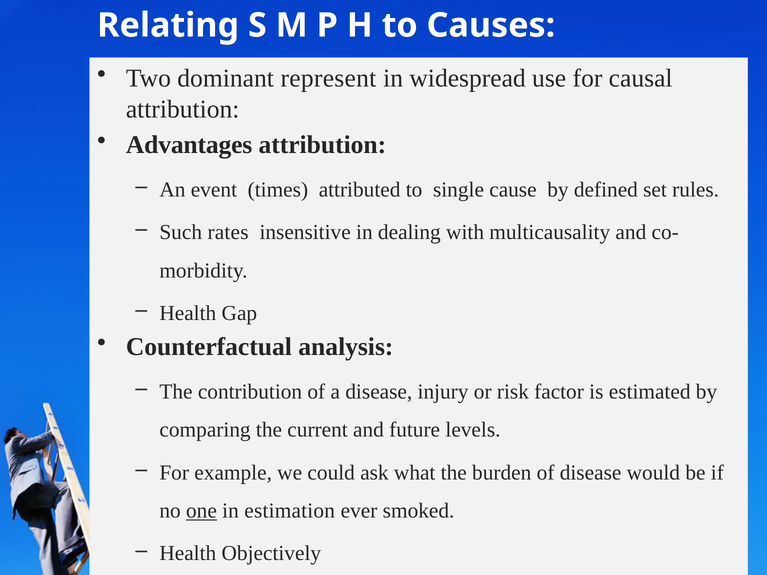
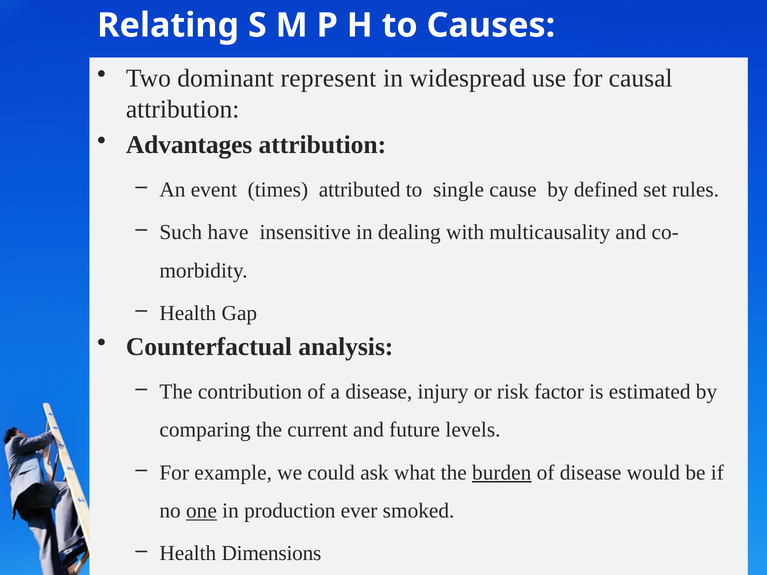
rates: rates -> have
burden underline: none -> present
estimation: estimation -> production
Objectively: Objectively -> Dimensions
